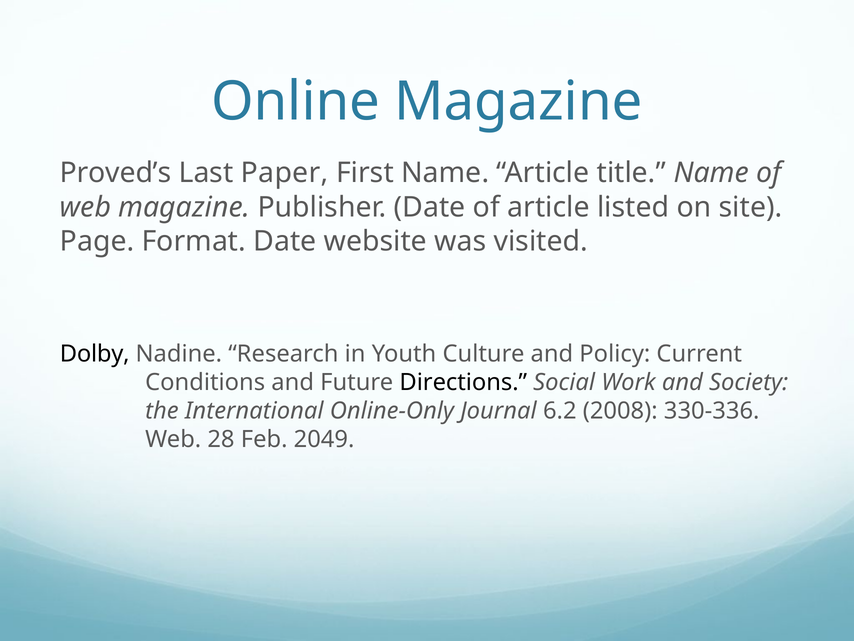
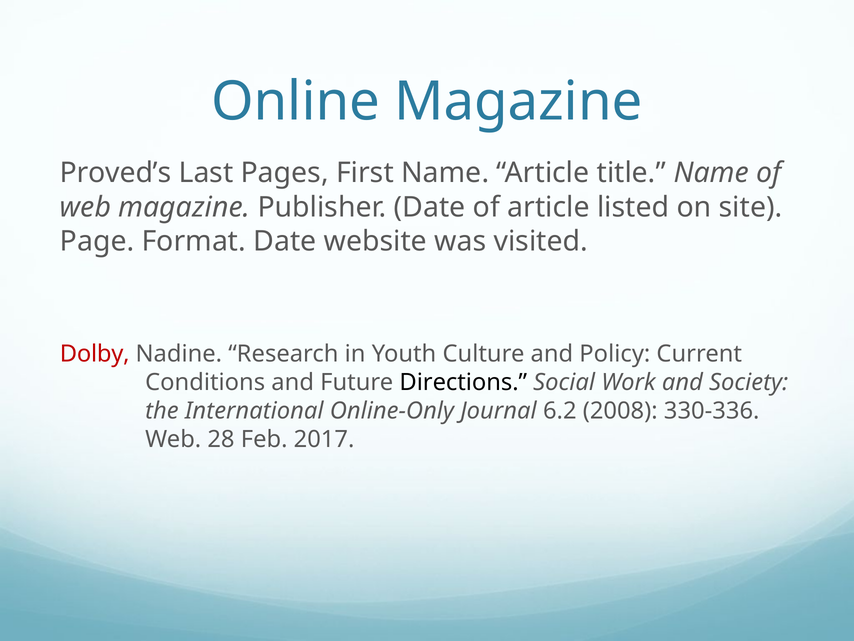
Paper: Paper -> Pages
Dolby colour: black -> red
2049: 2049 -> 2017
